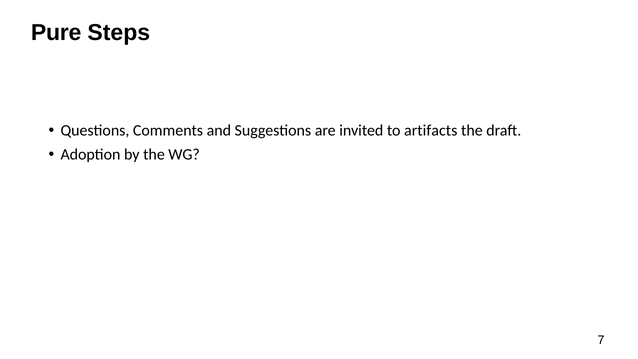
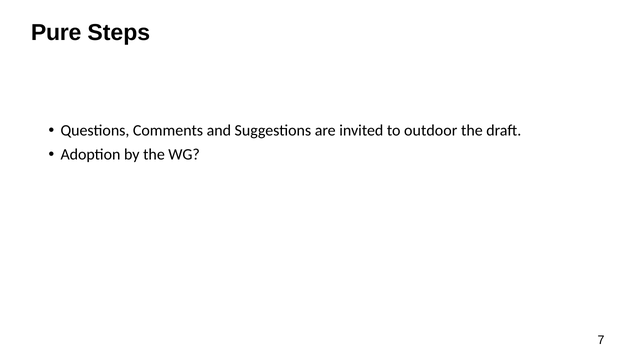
artifacts: artifacts -> outdoor
